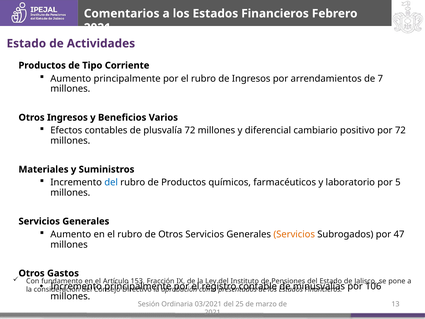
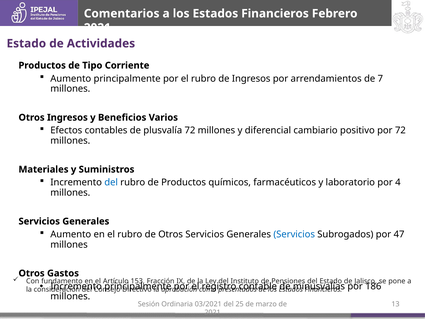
5: 5 -> 4
Servicios at (294, 234) colour: orange -> blue
106: 106 -> 186
